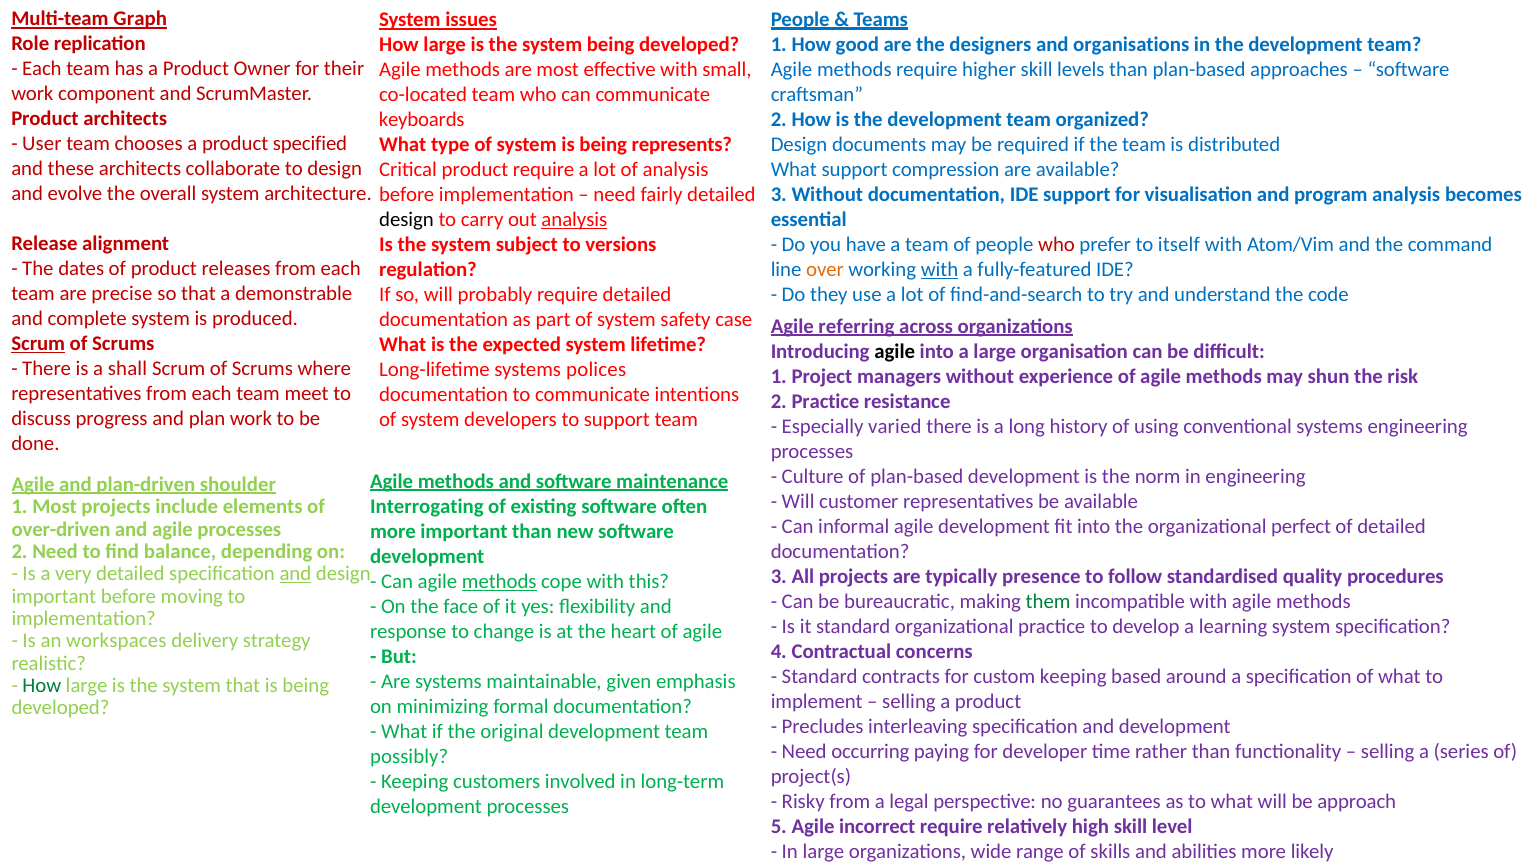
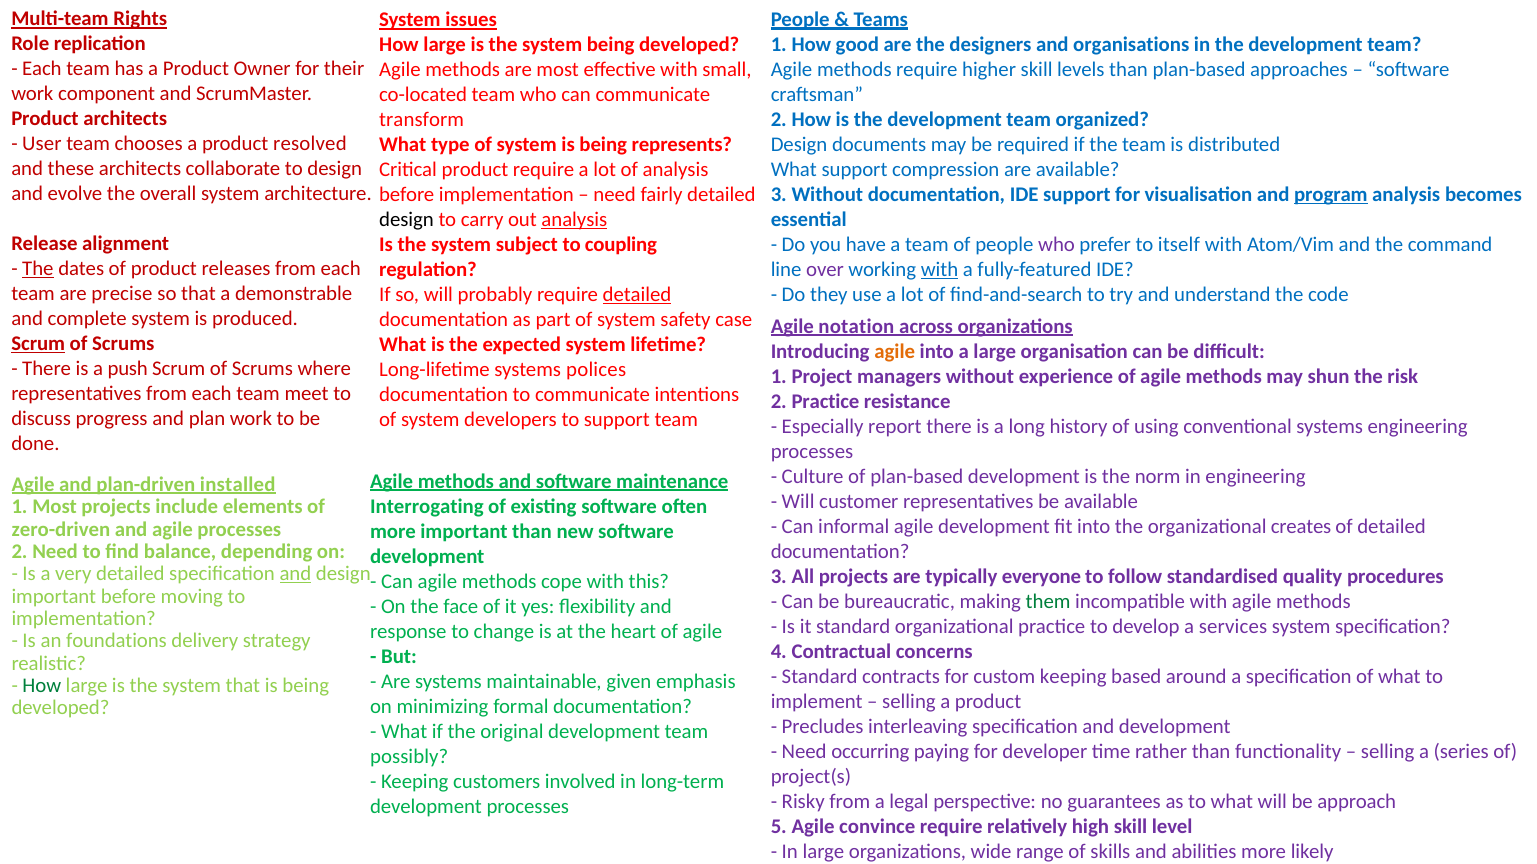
Graph: Graph -> Rights
keyboards: keyboards -> transform
specified: specified -> resolved
program underline: none -> present
versions: versions -> coupling
who at (1057, 245) colour: red -> purple
The at (38, 269) underline: none -> present
over colour: orange -> purple
detailed at (637, 295) underline: none -> present
referring: referring -> notation
agile at (895, 352) colour: black -> orange
shall: shall -> push
varied: varied -> report
shoulder: shoulder -> installed
perfect: perfect -> creates
over-driven: over-driven -> zero-driven
presence: presence -> everyone
methods at (499, 582) underline: present -> none
learning: learning -> services
workspaces: workspaces -> foundations
incorrect: incorrect -> convince
